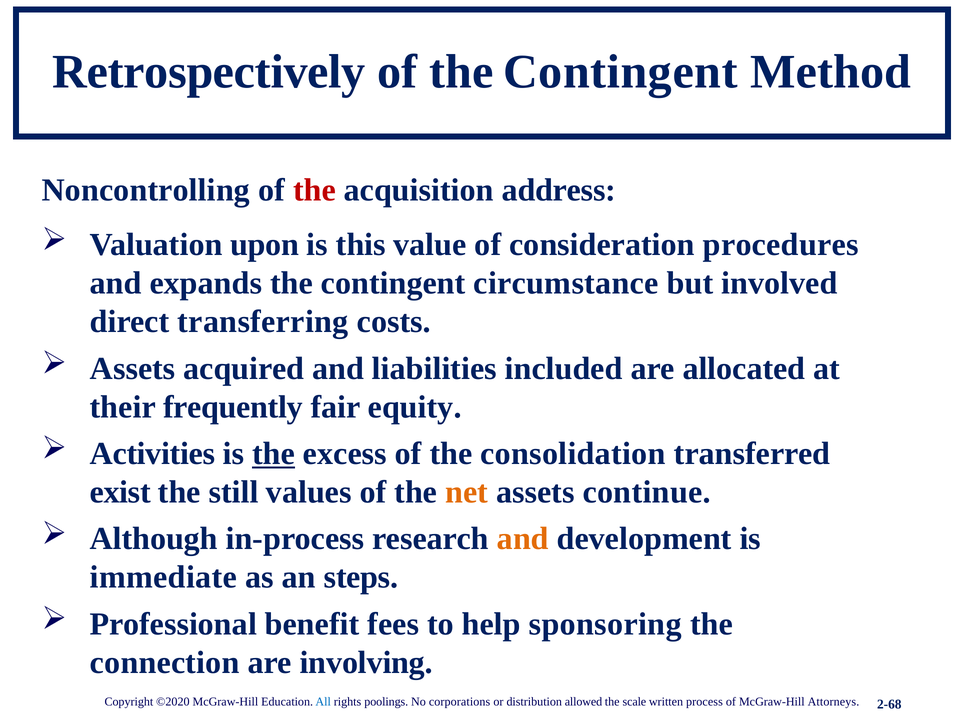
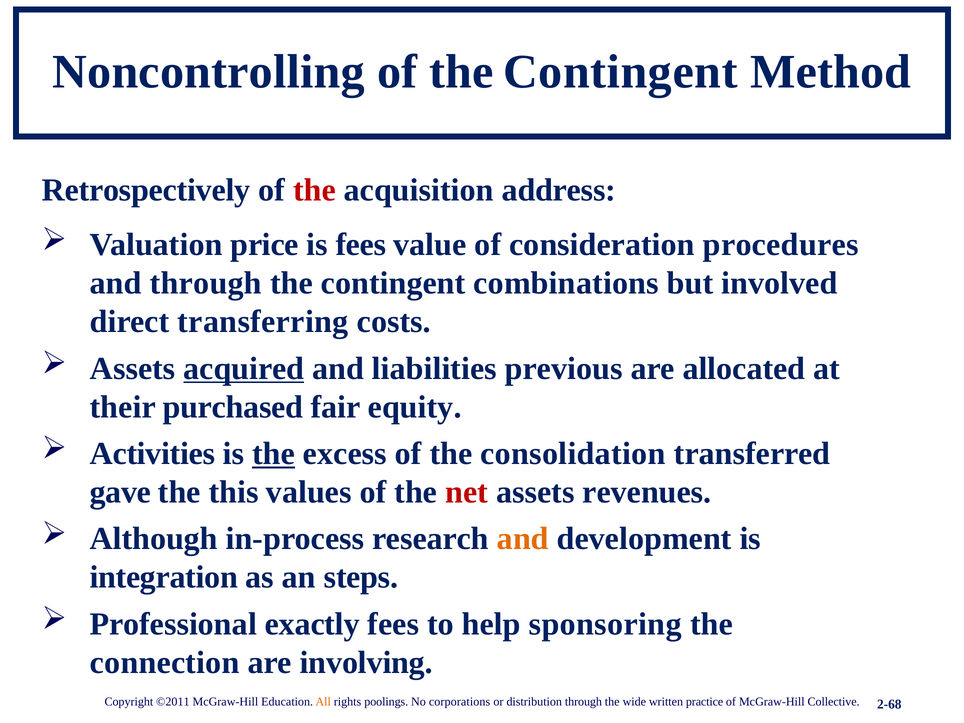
Retrospectively: Retrospectively -> Noncontrolling
Noncontrolling: Noncontrolling -> Retrospectively
upon: upon -> price
is this: this -> fees
and expands: expands -> through
circumstance: circumstance -> combinations
acquired underline: none -> present
included: included -> previous
frequently: frequently -> purchased
exist: exist -> gave
still: still -> this
net colour: orange -> red
continue: continue -> revenues
immediate: immediate -> integration
benefit: benefit -> exactly
©2020: ©2020 -> ©2011
All colour: blue -> orange
distribution allowed: allowed -> through
scale: scale -> wide
process: process -> practice
Attorneys: Attorneys -> Collective
